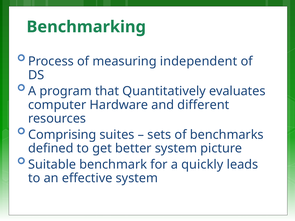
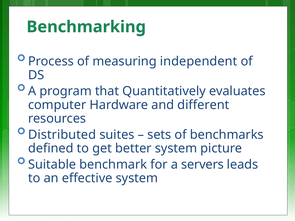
Comprising: Comprising -> Distributed
quickly: quickly -> servers
